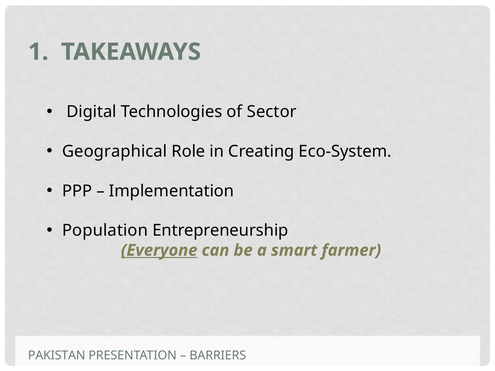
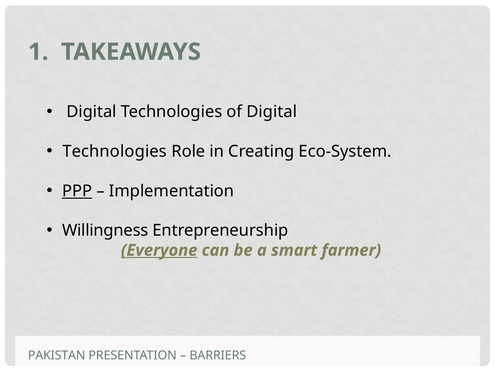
of Sector: Sector -> Digital
Geographical at (115, 151): Geographical -> Technologies
PPP underline: none -> present
Population: Population -> Willingness
